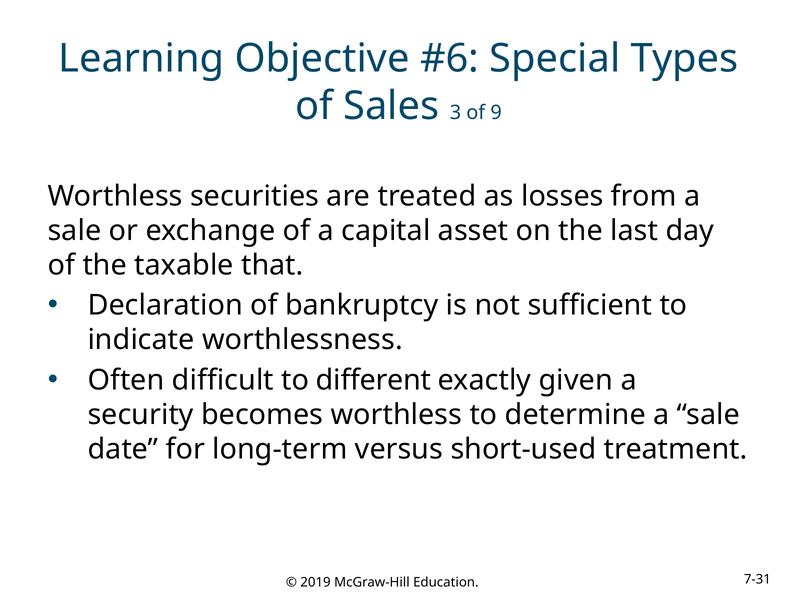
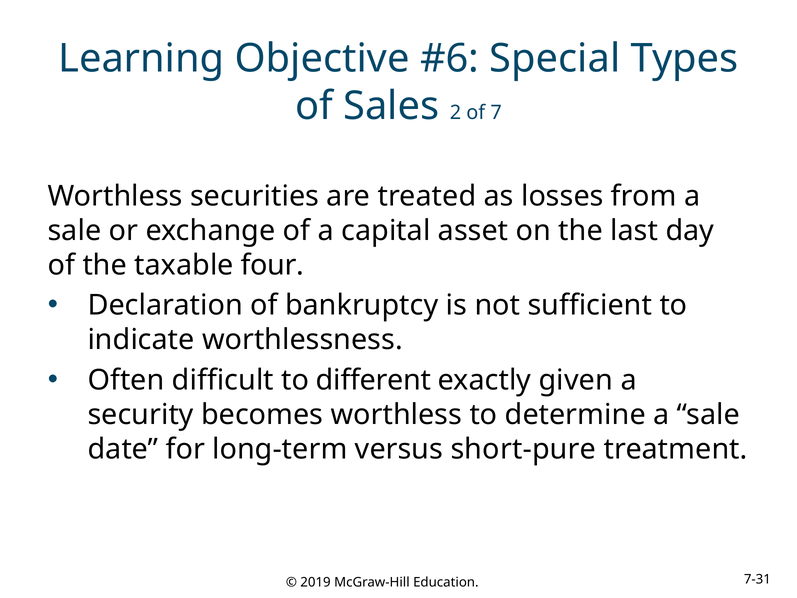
3: 3 -> 2
9: 9 -> 7
that: that -> four
short-used: short-used -> short-pure
